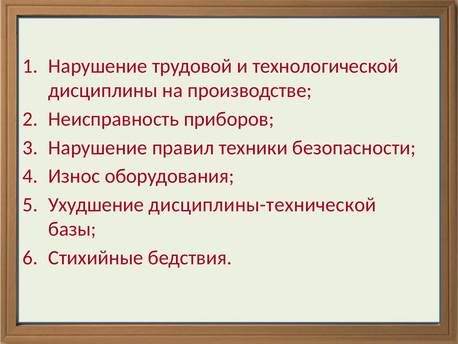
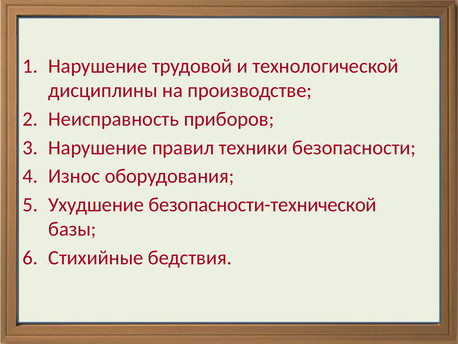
дисциплины-технической: дисциплины-технической -> безопасности-технической
